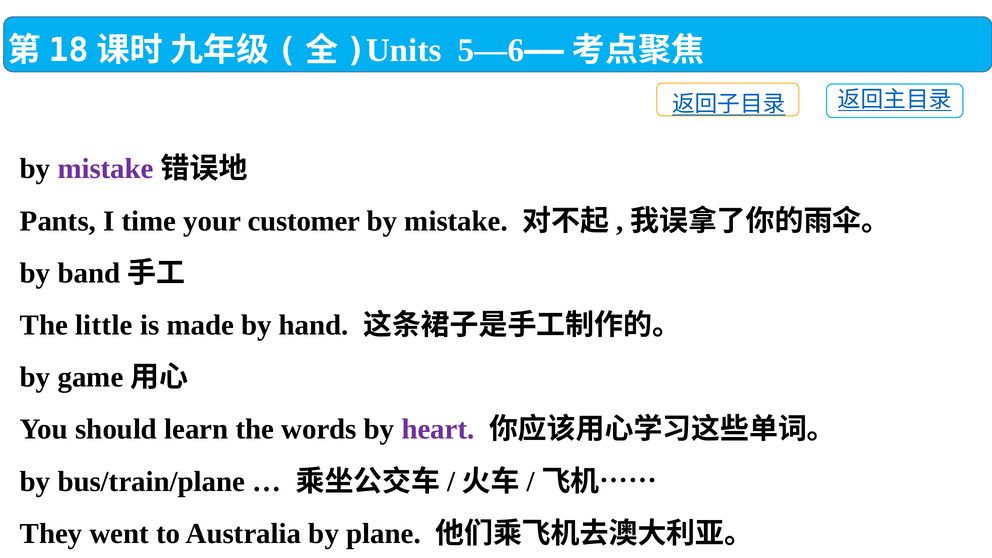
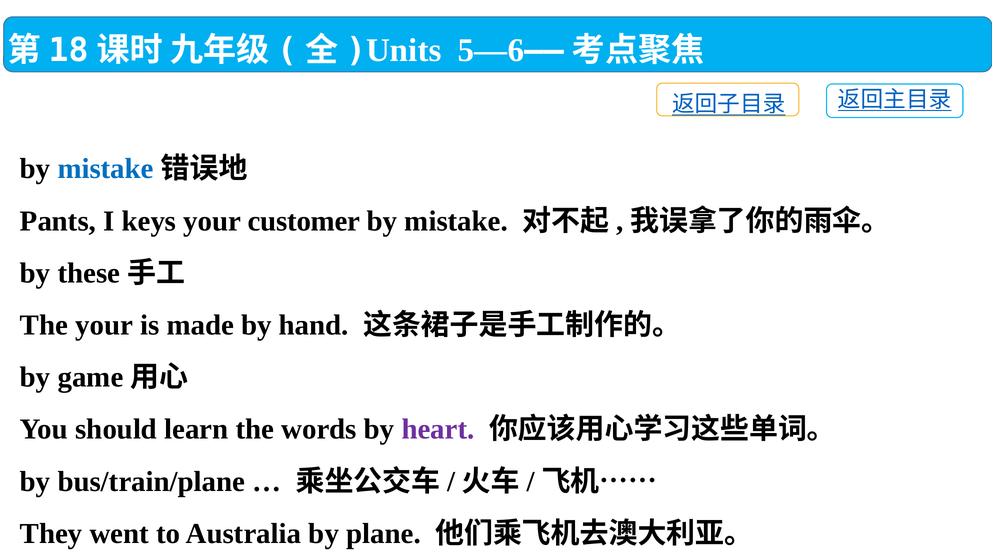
mistake at (106, 169) colour: purple -> blue
time: time -> keys
band: band -> these
The little: little -> your
